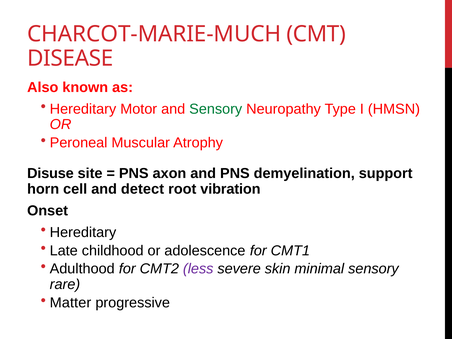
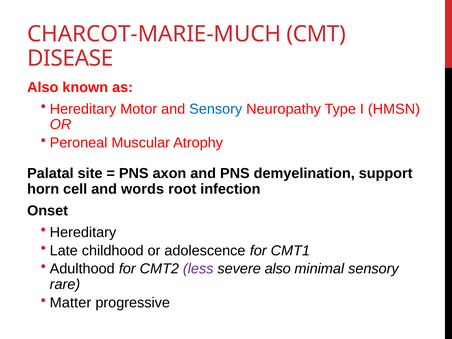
Sensory at (216, 109) colour: green -> blue
Disuse: Disuse -> Palatal
detect: detect -> words
vibration: vibration -> infection
severe skin: skin -> also
